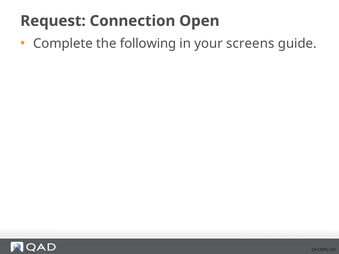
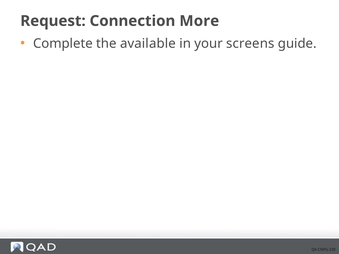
Open: Open -> More
following: following -> available
